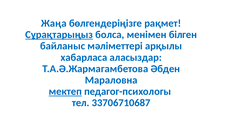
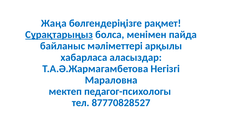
білген: білген -> пайда
Әбден: Әбден -> Негізгі
мектеп underline: present -> none
33706710687: 33706710687 -> 87770828527
